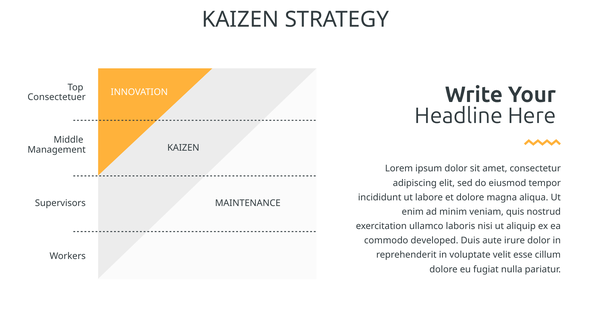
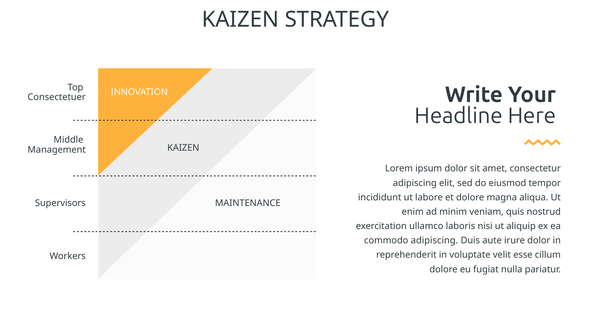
commodo developed: developed -> adipiscing
